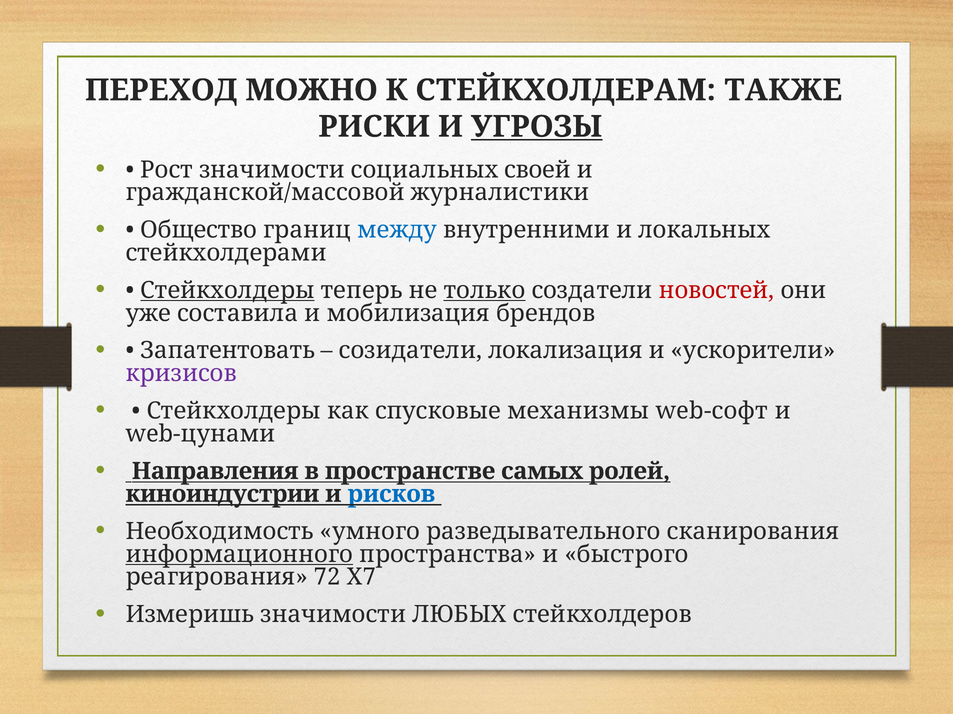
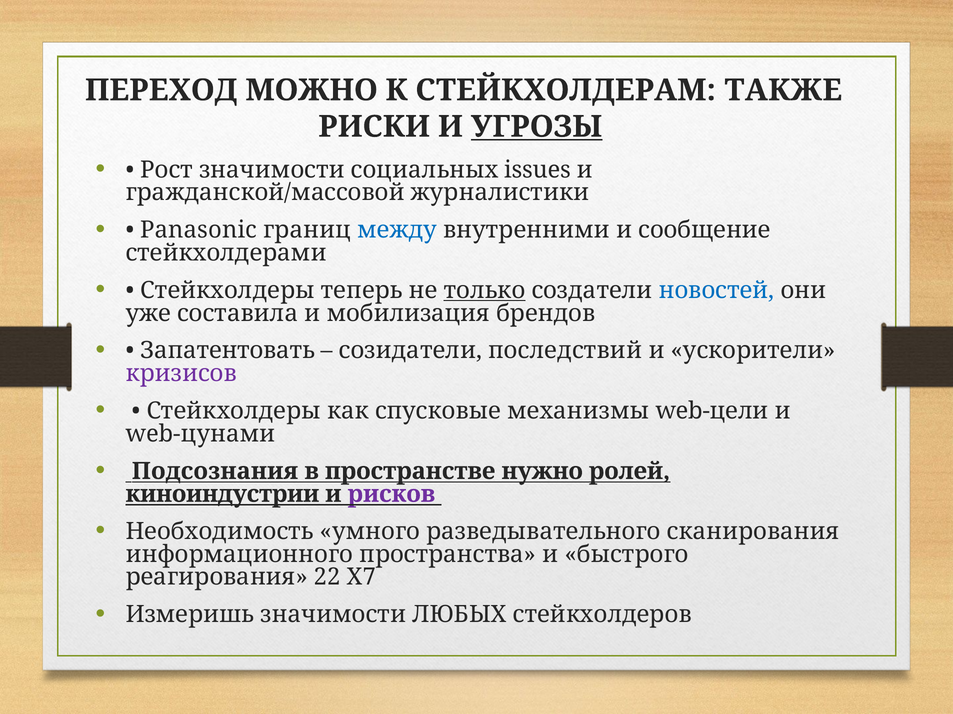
своей: своей -> issues
Общество: Общество -> Panasonic
локальных: локальных -> сообщение
Стейкхолдеры at (228, 291) underline: present -> none
новостей colour: red -> blue
локализация: локализация -> последствий
web-софт: web-софт -> web-цели
Направления: Направления -> Подсознания
самых: самых -> нужно
рисков colour: blue -> purple
информационного underline: present -> none
72: 72 -> 22
